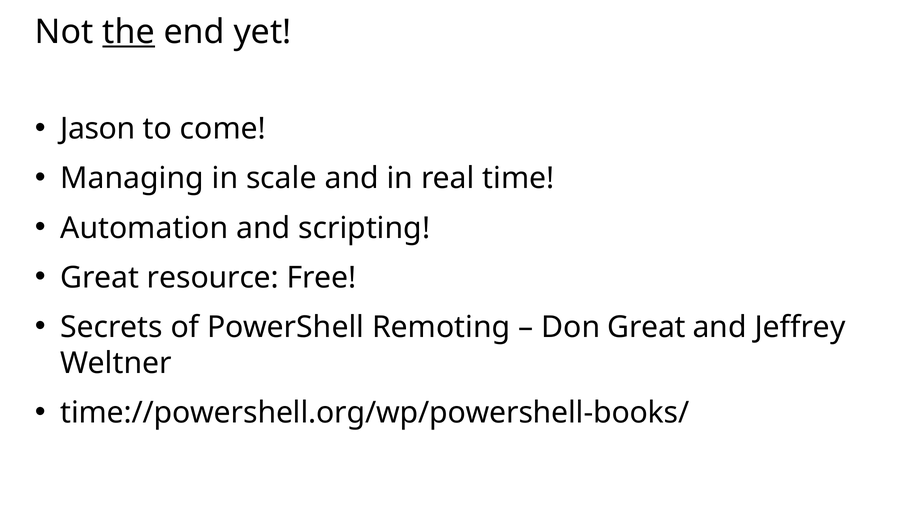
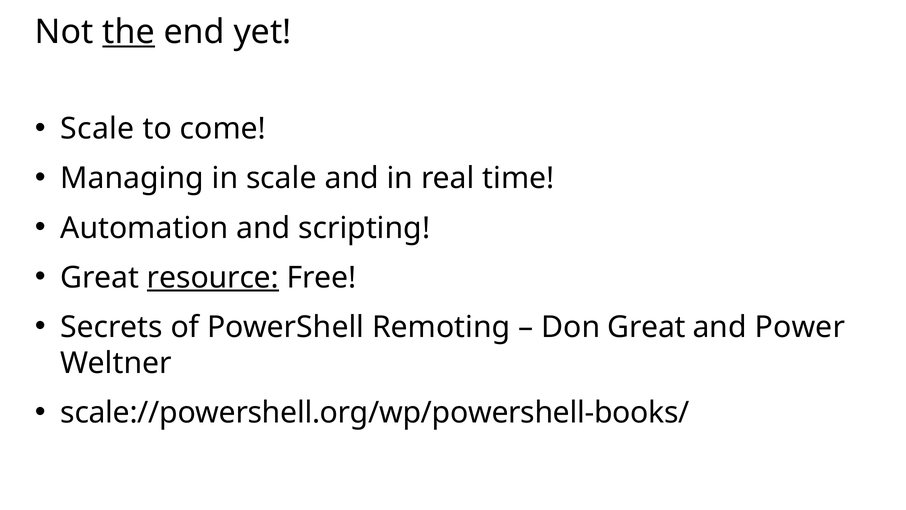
Jason at (98, 129): Jason -> Scale
resource underline: none -> present
Jeffrey: Jeffrey -> Power
time://powershell.org/wp/powershell-books/: time://powershell.org/wp/powershell-books/ -> scale://powershell.org/wp/powershell-books/
